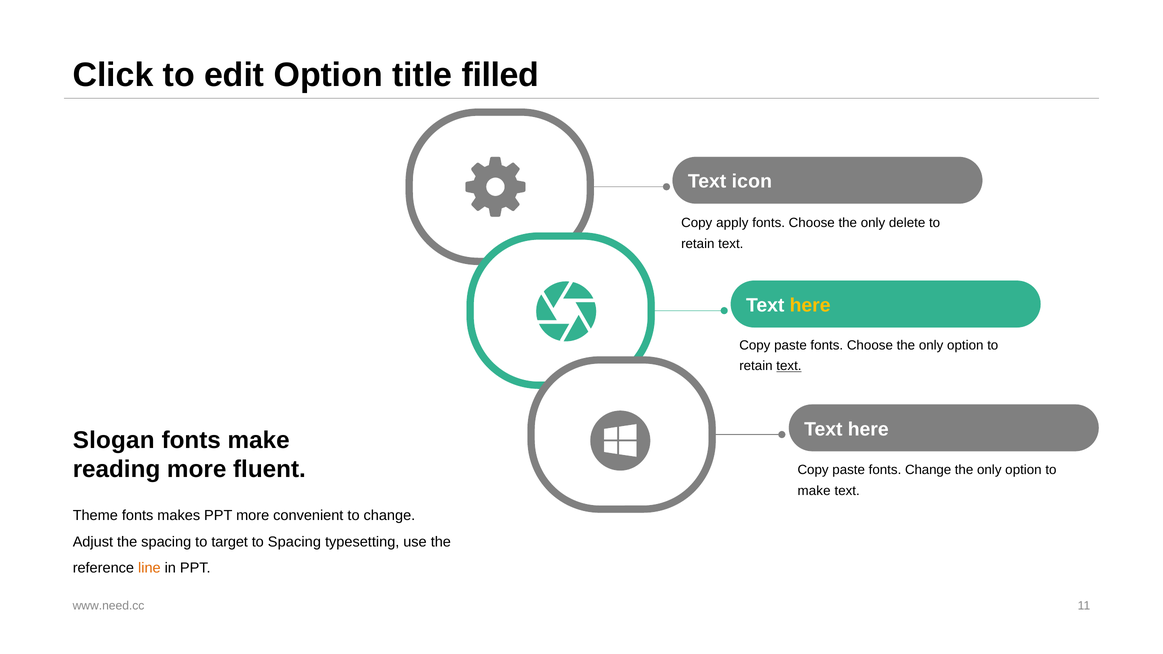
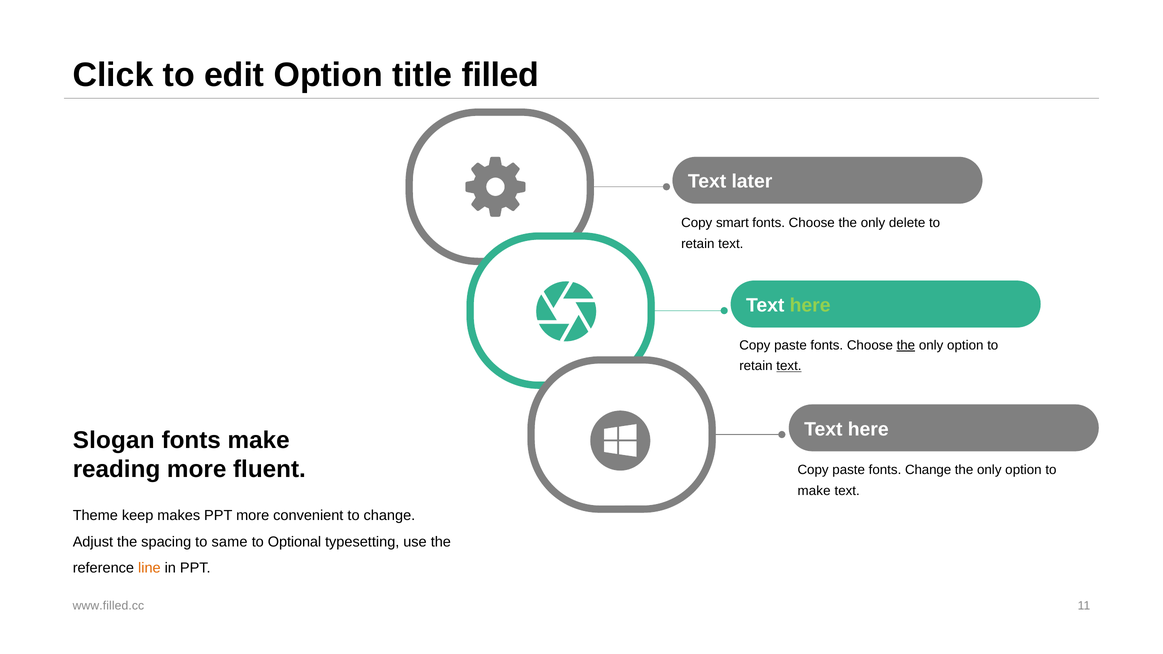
icon: icon -> later
apply: apply -> smart
here at (810, 305) colour: yellow -> light green
the at (906, 345) underline: none -> present
Theme fonts: fonts -> keep
target: target -> same
to Spacing: Spacing -> Optional
www.need.cc: www.need.cc -> www.filled.cc
